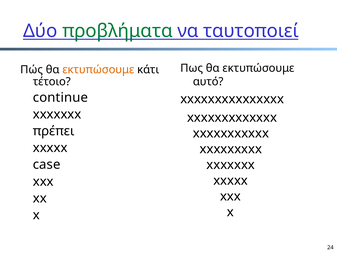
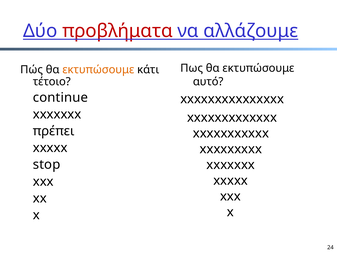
προβλήματα colour: green -> red
ταυτοποιεί: ταυτοποιεί -> αλλάζουμε
case: case -> stop
